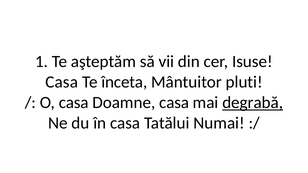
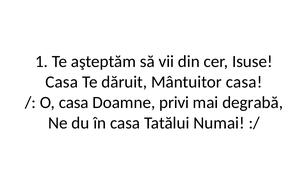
înceta: înceta -> dăruit
Mântuitor pluti: pluti -> casa
Doamne casa: casa -> privi
degrabă underline: present -> none
